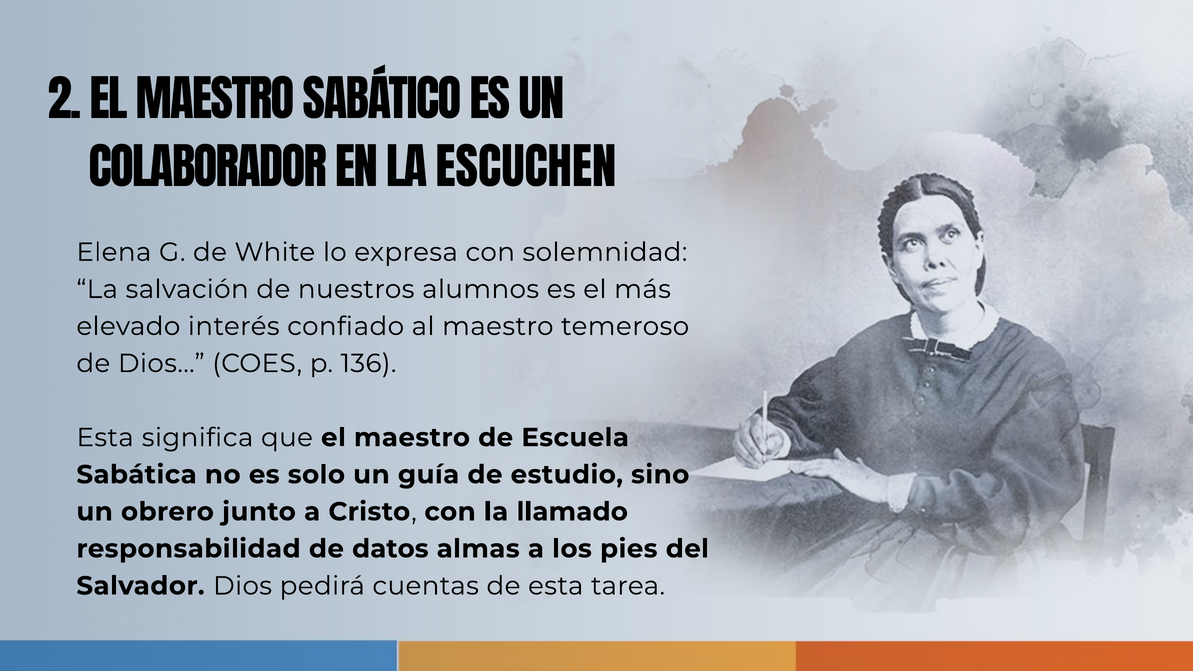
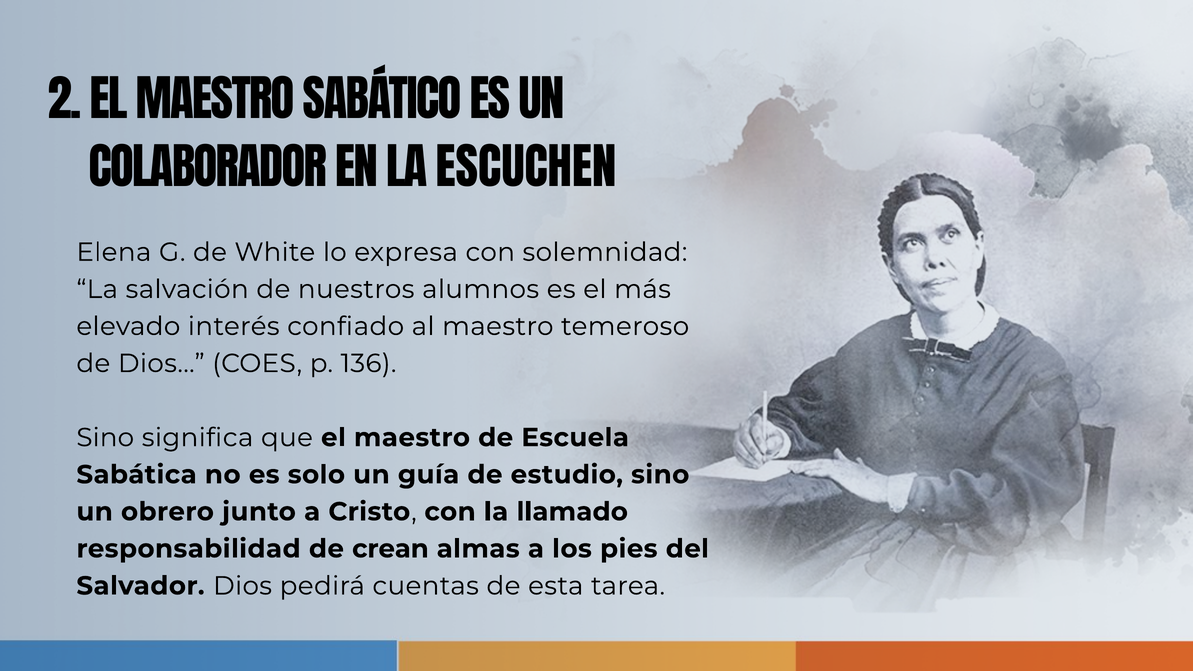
Esta at (105, 438): Esta -> Sino
datos: datos -> crean
